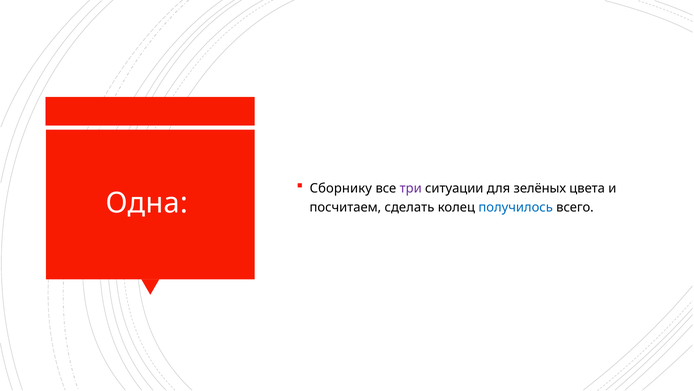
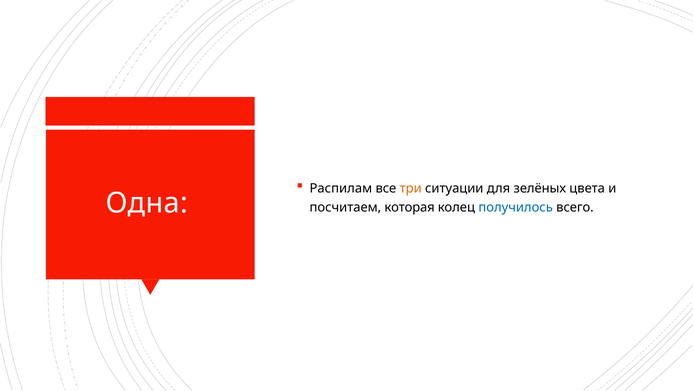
Сборнику: Сборнику -> Распилам
три colour: purple -> orange
сделать: сделать -> которая
